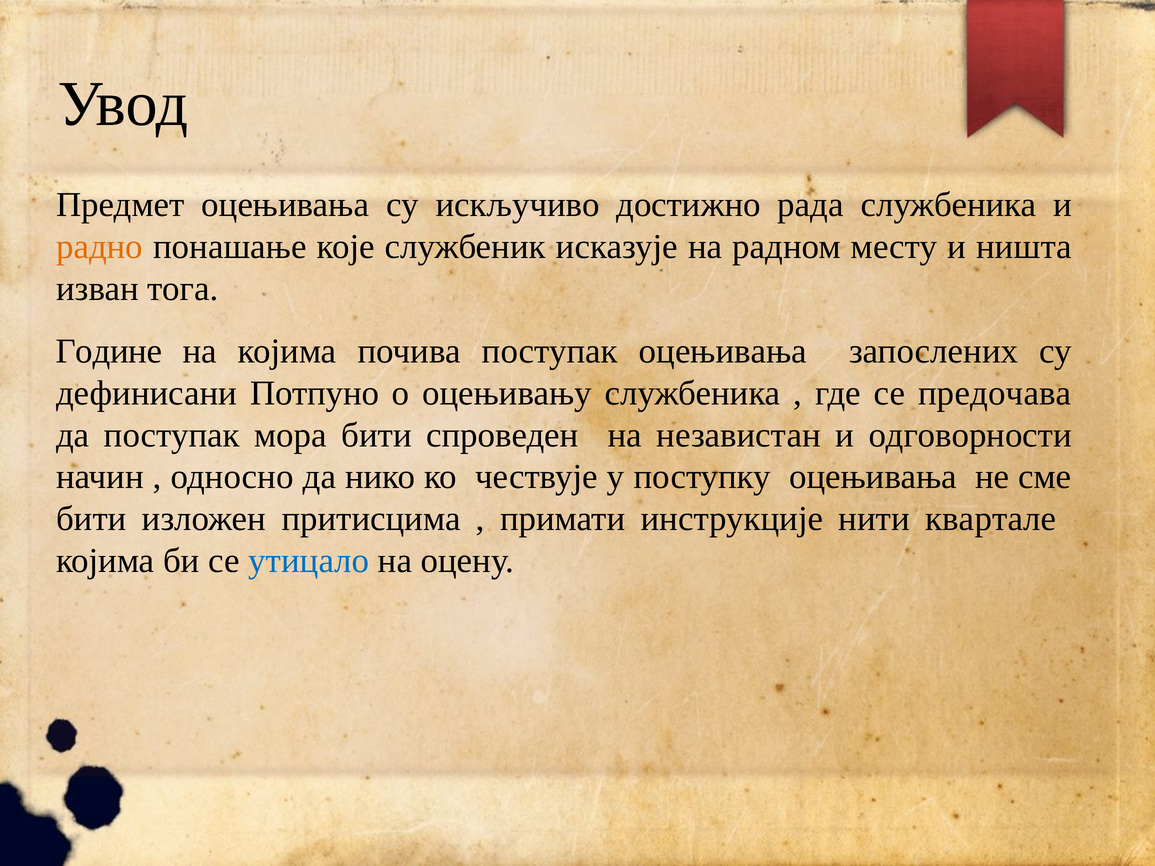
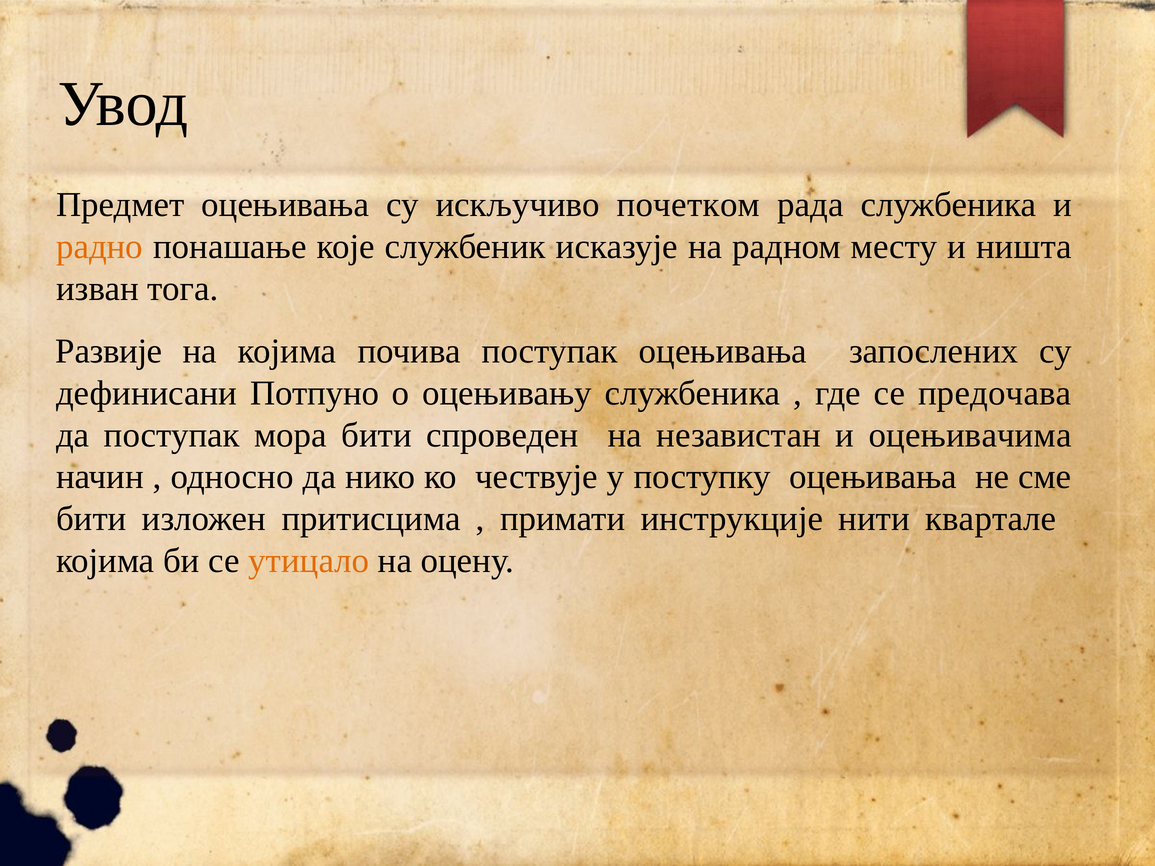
достижно: достижно -> почетком
Године: Године -> Развије
одговорности: одговорности -> оцењивачима
утицало colour: blue -> orange
